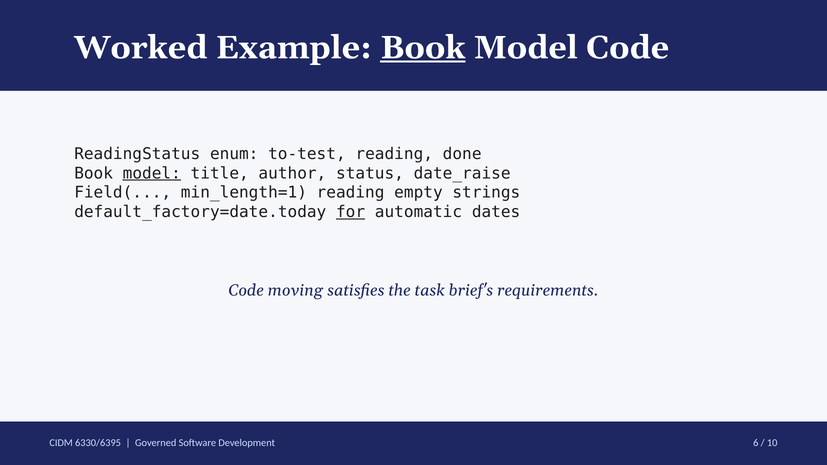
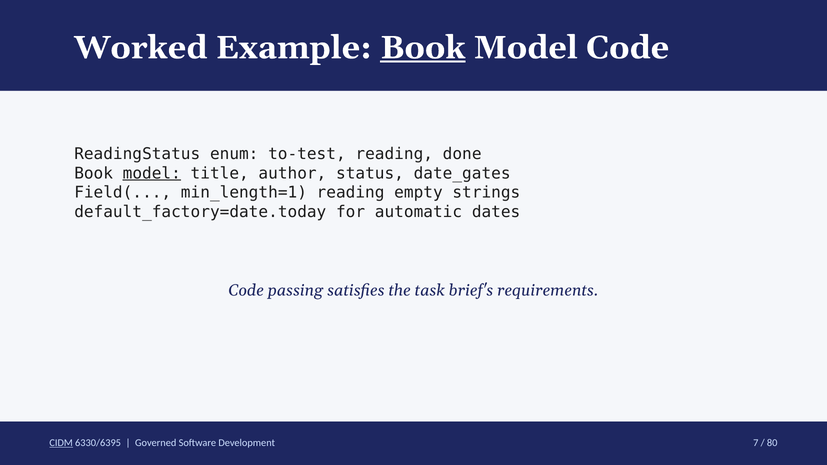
date_raise: date_raise -> date_gates
for underline: present -> none
moving: moving -> passing
CIDM underline: none -> present
6: 6 -> 7
10: 10 -> 80
